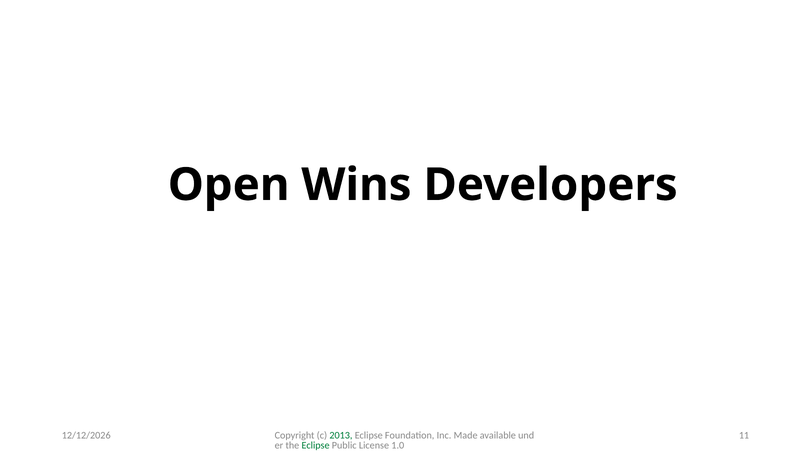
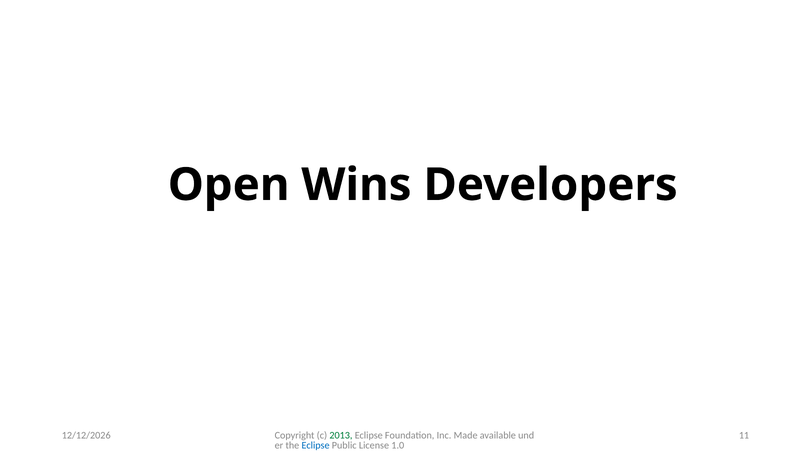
Eclipse at (316, 446) colour: green -> blue
